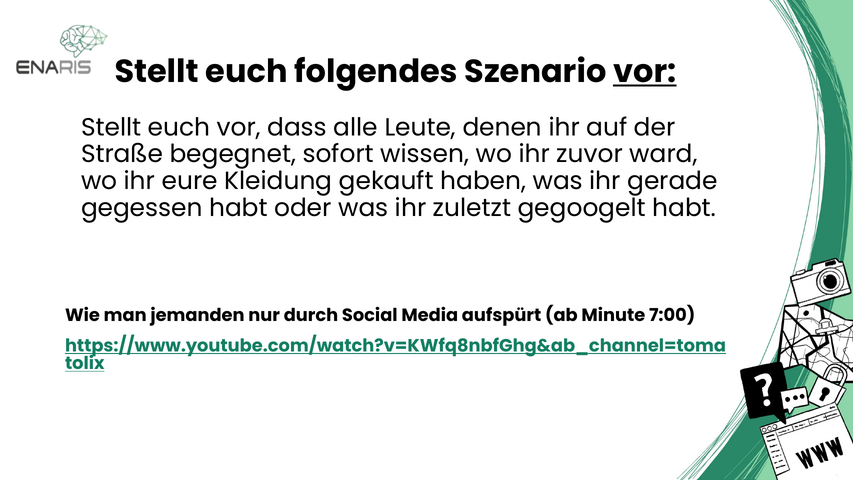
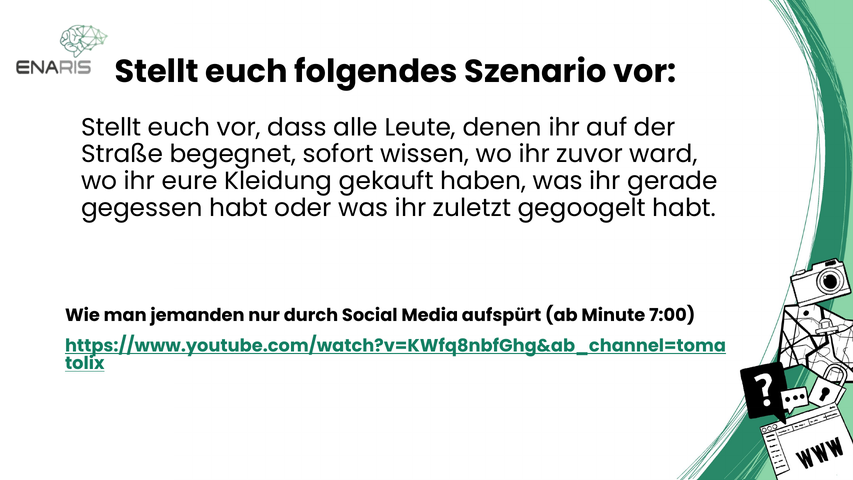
vor at (645, 72) underline: present -> none
